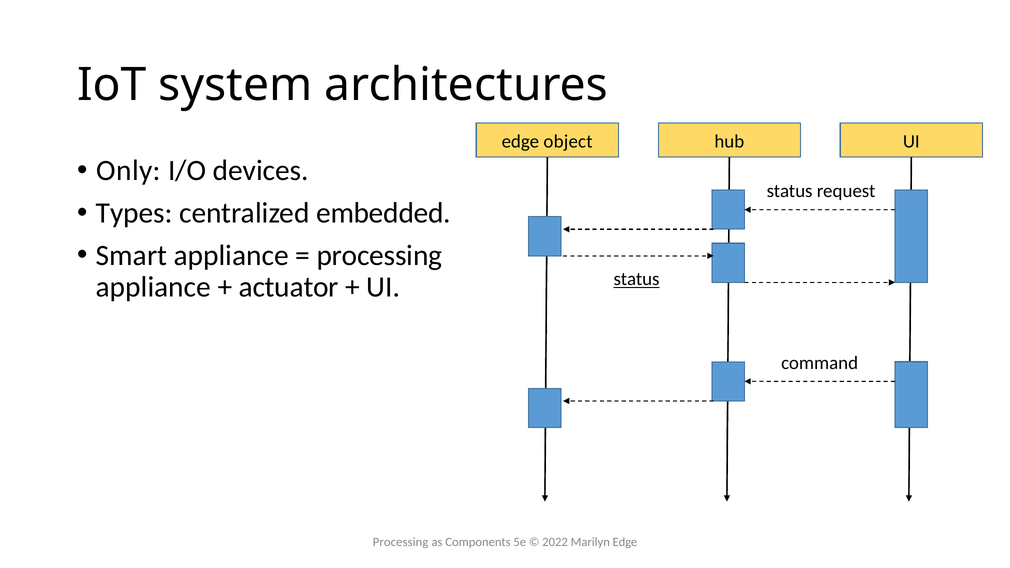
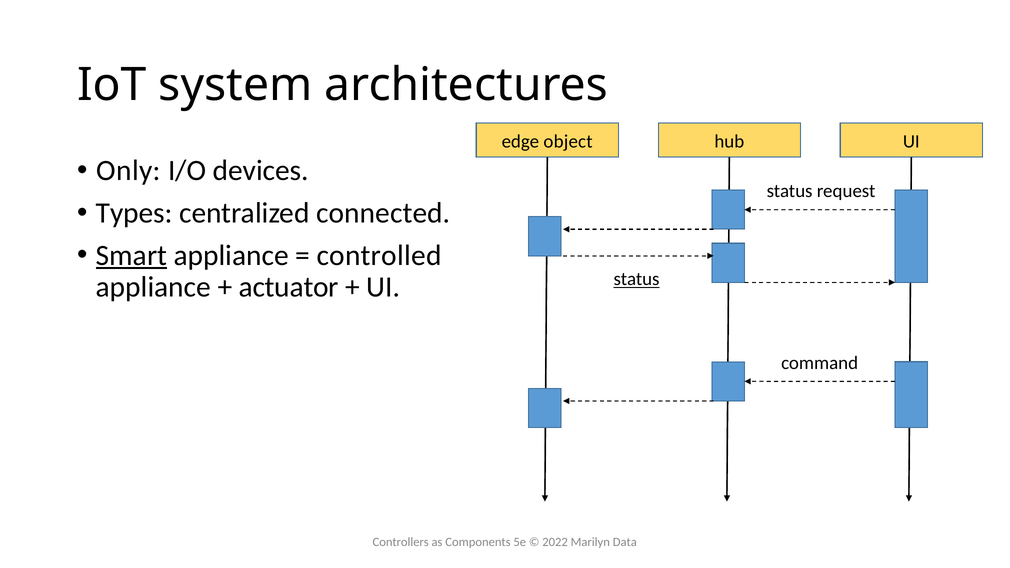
embedded: embedded -> connected
Smart underline: none -> present
processing at (379, 255): processing -> controlled
Processing at (401, 542): Processing -> Controllers
Marilyn Edge: Edge -> Data
